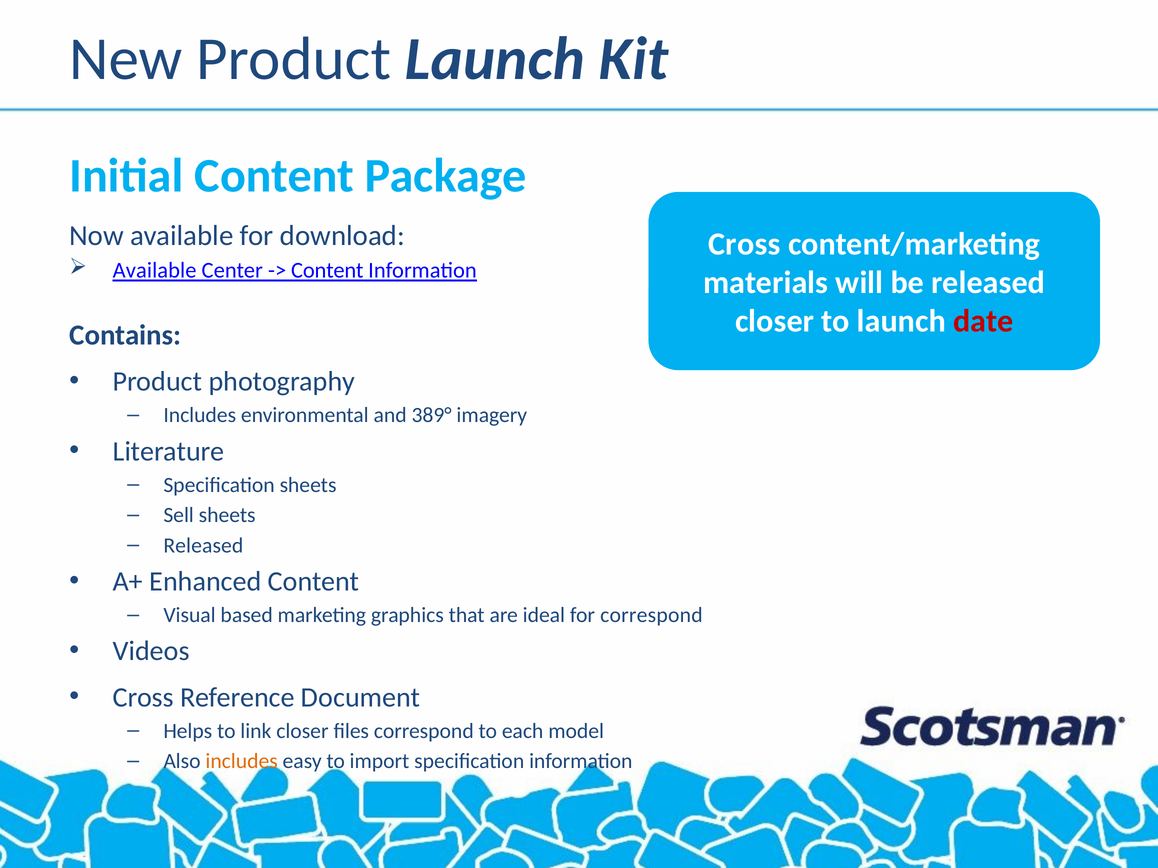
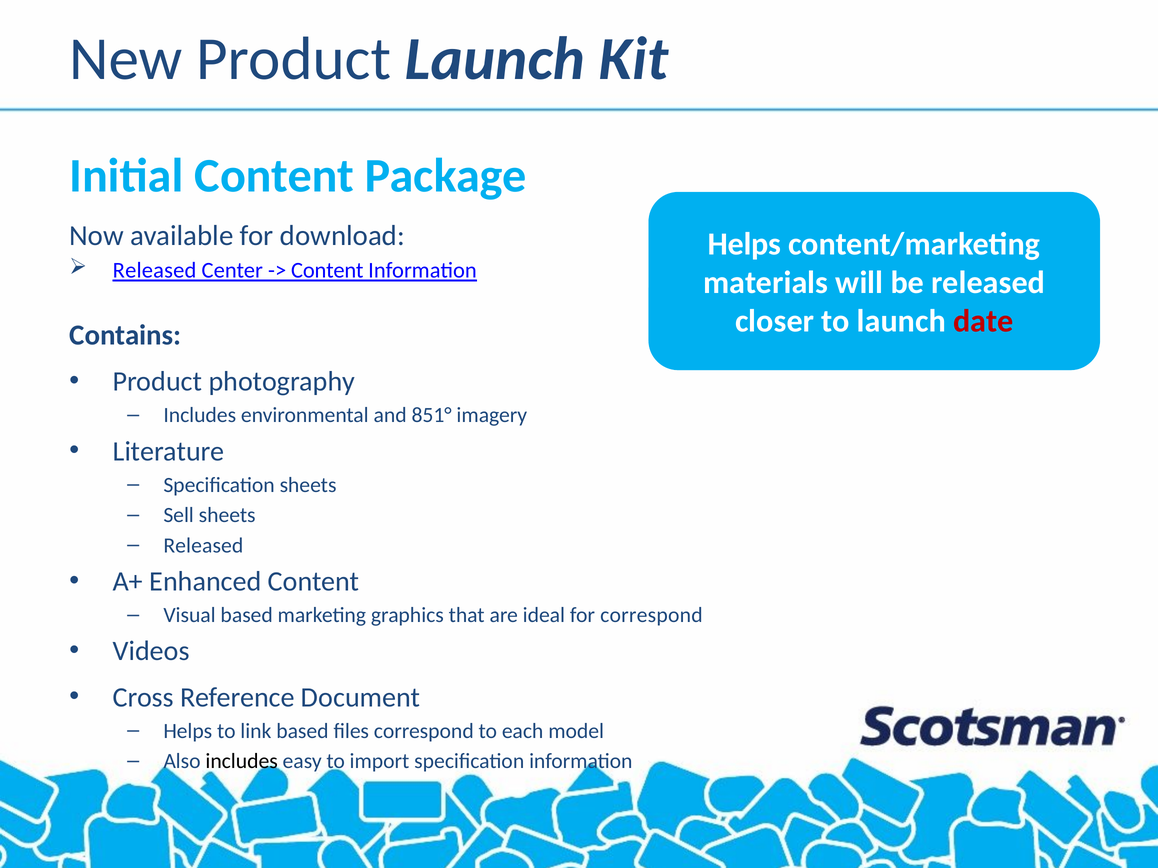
Cross at (744, 244): Cross -> Helps
Available at (155, 271): Available -> Released
389°: 389° -> 851°
link closer: closer -> based
includes at (242, 762) colour: orange -> black
